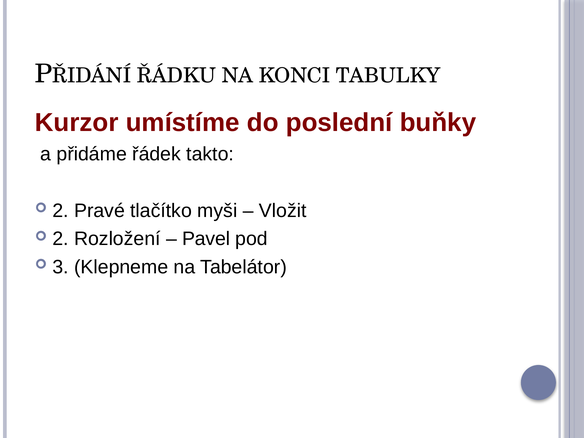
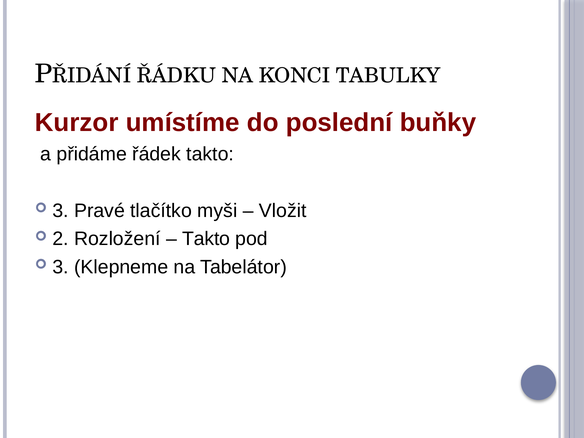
2 at (61, 211): 2 -> 3
Pavel at (206, 239): Pavel -> Takto
